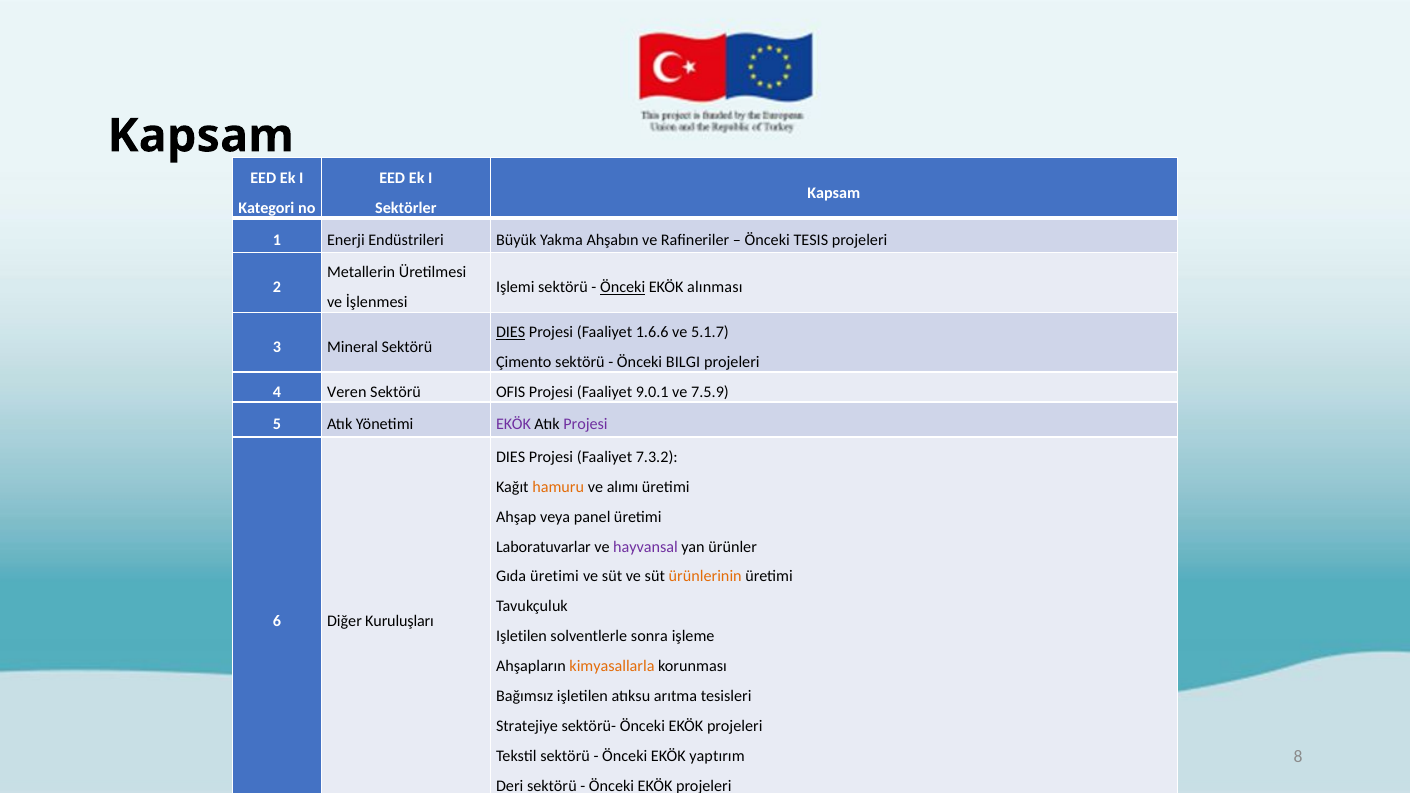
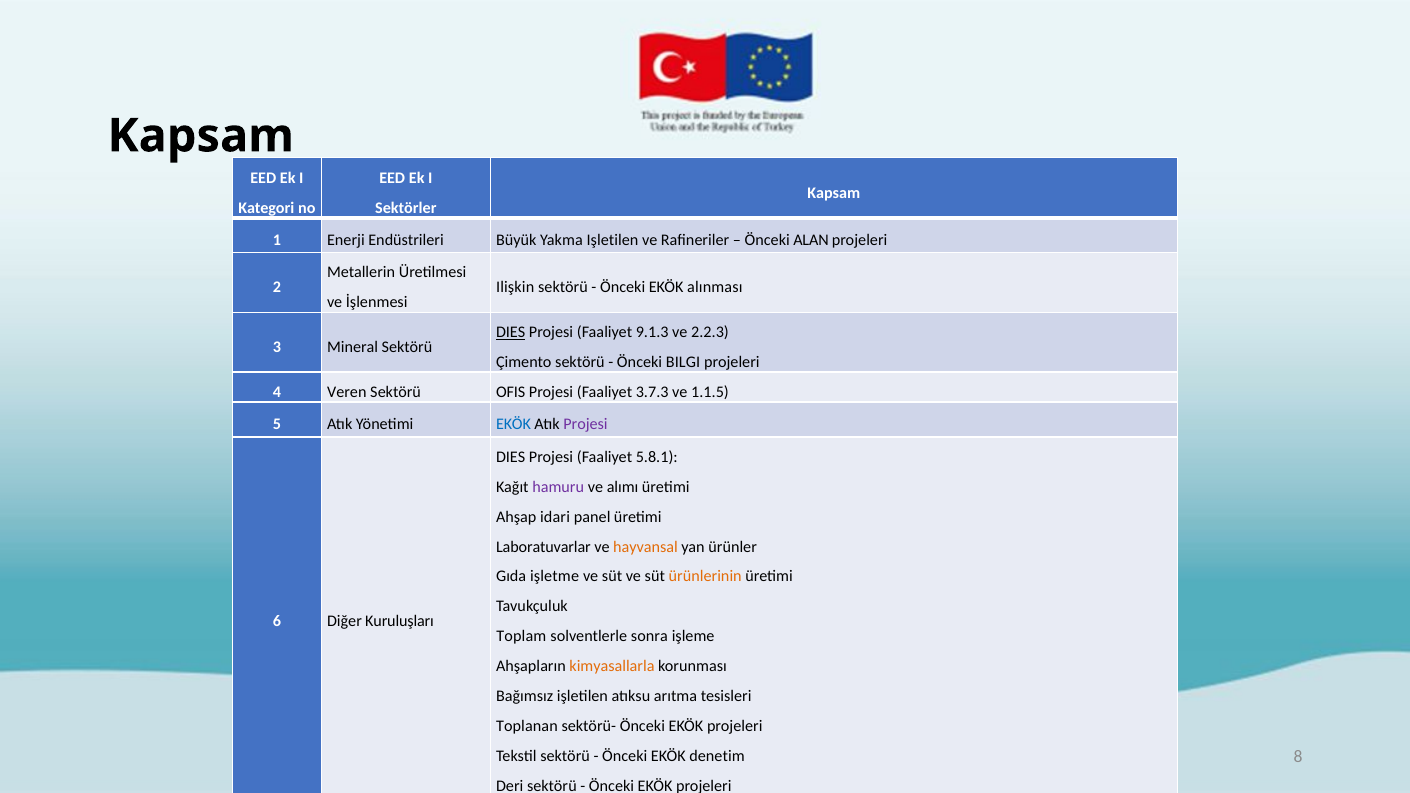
Yakma Ahşabın: Ahşabın -> Işletilen
TESIS: TESIS -> ALAN
Işlemi: Işlemi -> Ilişkin
Önceki at (623, 288) underline: present -> none
1.6.6: 1.6.6 -> 9.1.3
5.1.7: 5.1.7 -> 2.2.3
9.0.1: 9.0.1 -> 3.7.3
7.5.9: 7.5.9 -> 1.1.5
EKÖK at (513, 425) colour: purple -> blue
7.3.2: 7.3.2 -> 5.8.1
hamuru colour: orange -> purple
veya: veya -> idari
hayvansal colour: purple -> orange
Gıda üretimi: üretimi -> işletme
Işletilen at (521, 636): Işletilen -> Toplam
Stratejiye: Stratejiye -> Toplanan
yaptırım: yaptırım -> denetim
